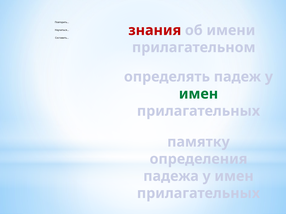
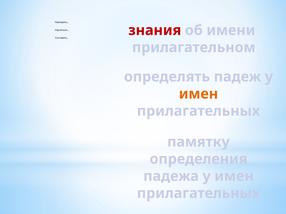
имен at (198, 94) colour: green -> orange
